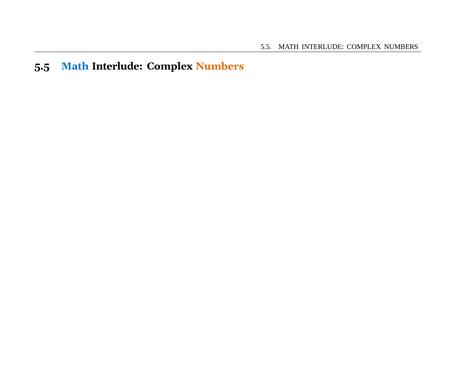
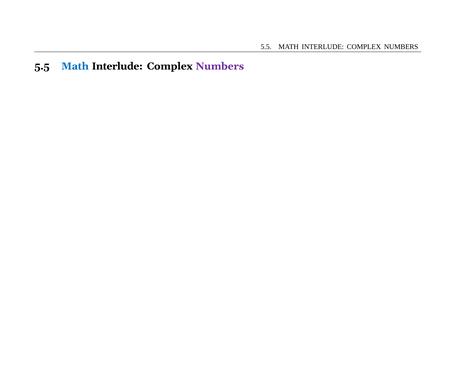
Numbers at (220, 66) colour: orange -> purple
